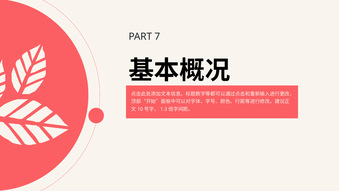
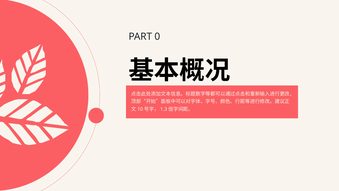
7: 7 -> 0
